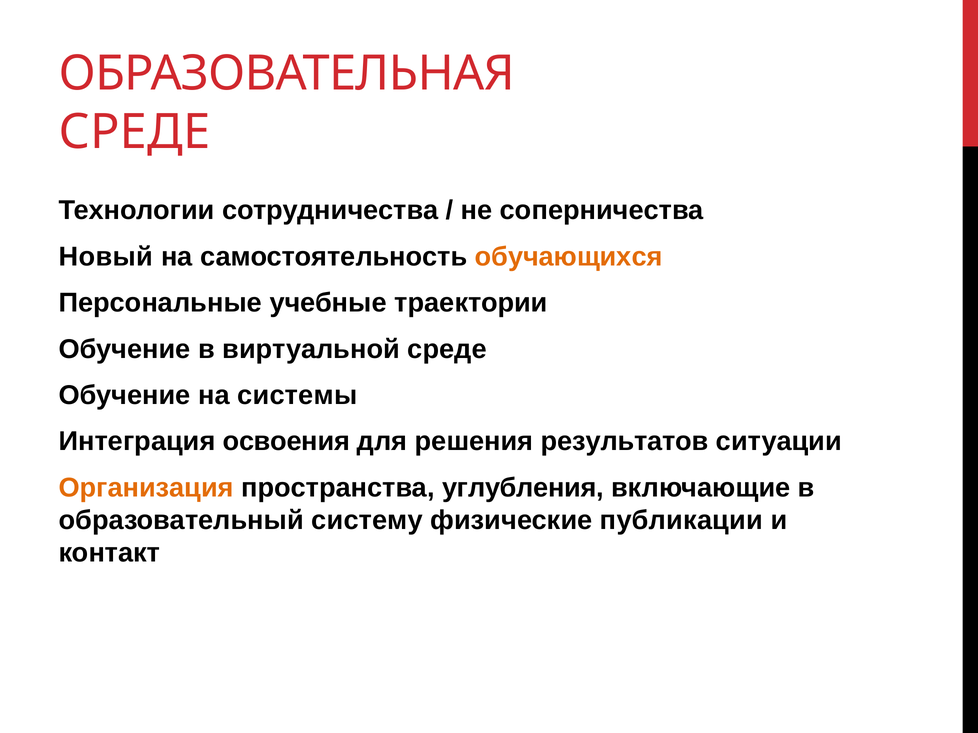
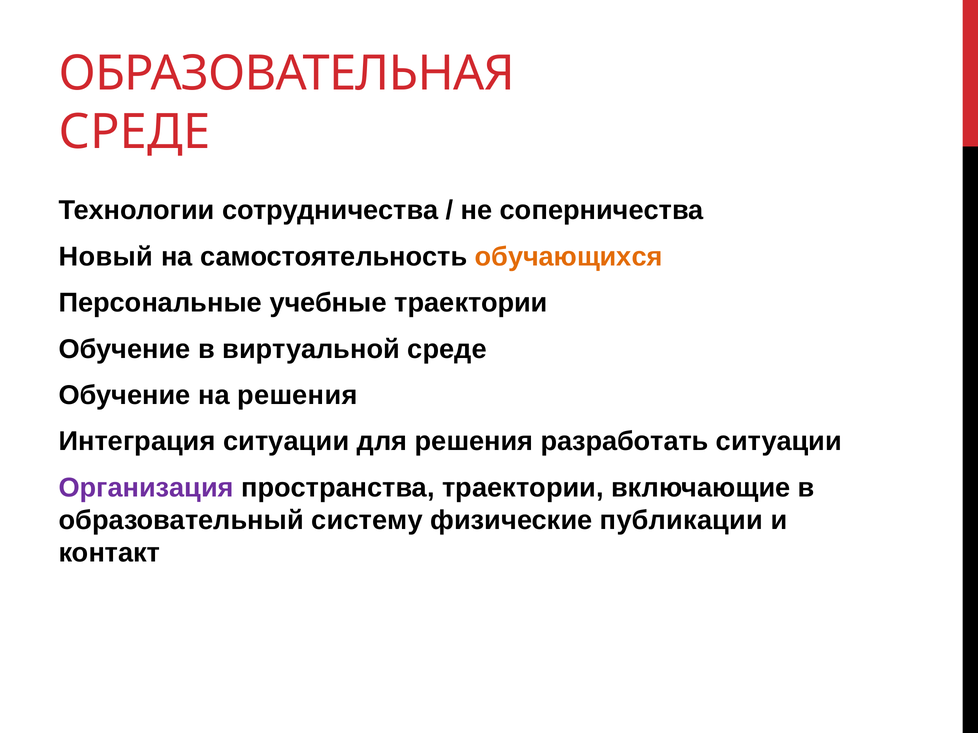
на системы: системы -> решения
Интеграция освоения: освоения -> ситуации
результатов: результатов -> разработать
Организация colour: orange -> purple
пространства углубления: углубления -> траектории
